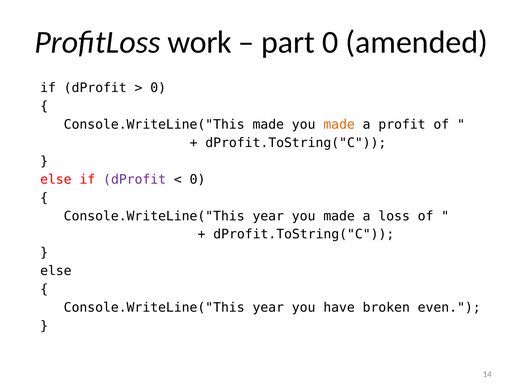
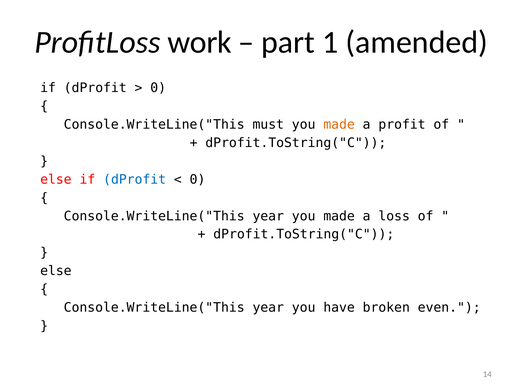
part 0: 0 -> 1
Console.WriteLine("This made: made -> must
dProfit at (135, 180) colour: purple -> blue
